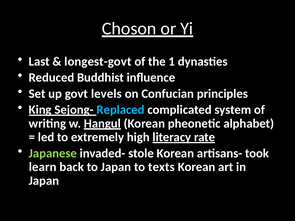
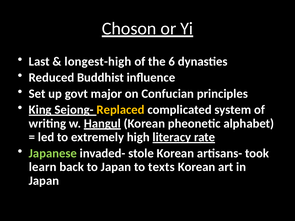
longest-govt: longest-govt -> longest-high
1: 1 -> 6
levels: levels -> major
Replaced colour: light blue -> yellow
